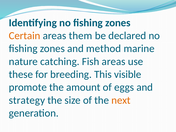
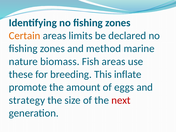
them: them -> limits
catching: catching -> biomass
visible: visible -> inflate
next colour: orange -> red
